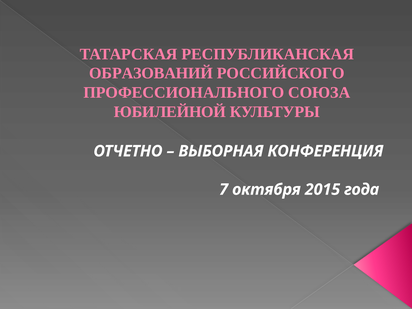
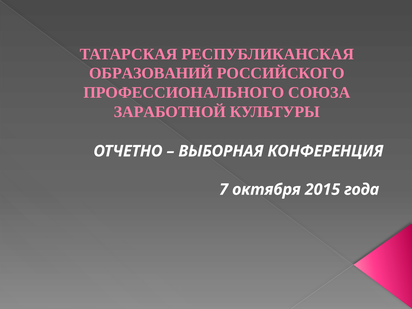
ЮБИЛЕЙНОЙ: ЮБИЛЕЙНОЙ -> ЗАРАБОТНОЙ
